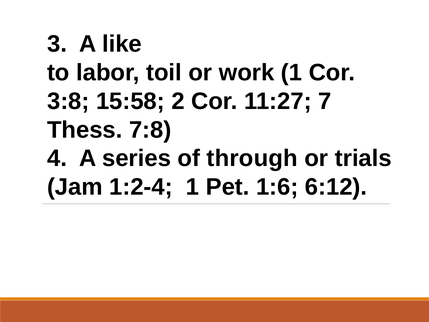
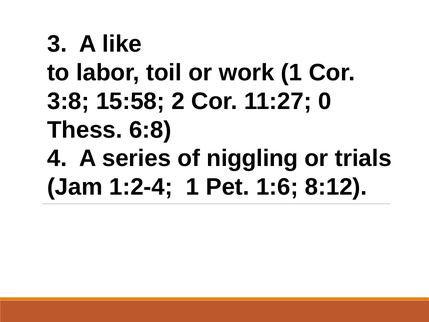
7: 7 -> 0
7:8: 7:8 -> 6:8
through: through -> niggling
6:12: 6:12 -> 8:12
